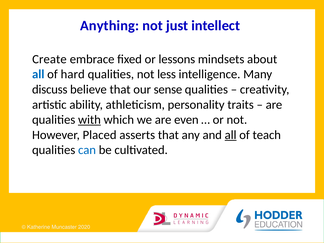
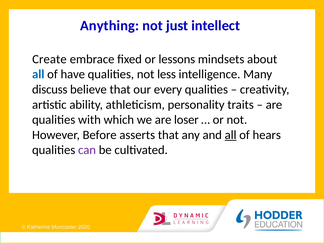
hard: hard -> have
sense: sense -> every
with underline: present -> none
even: even -> loser
Placed: Placed -> Before
teach: teach -> hears
can colour: blue -> purple
